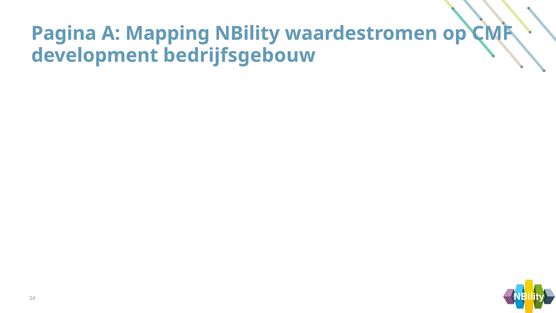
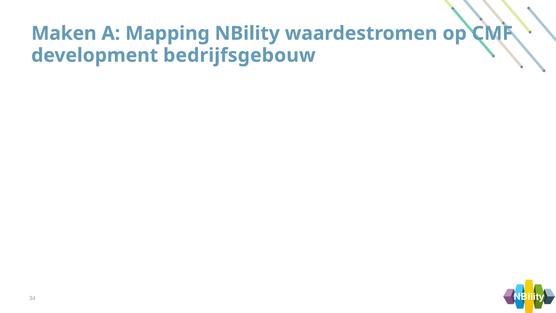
Pagina: Pagina -> Maken
